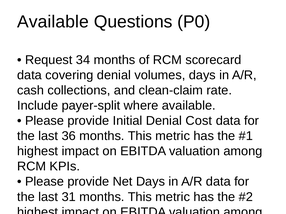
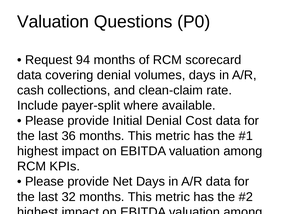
Available at (53, 22): Available -> Valuation
34: 34 -> 94
31: 31 -> 32
